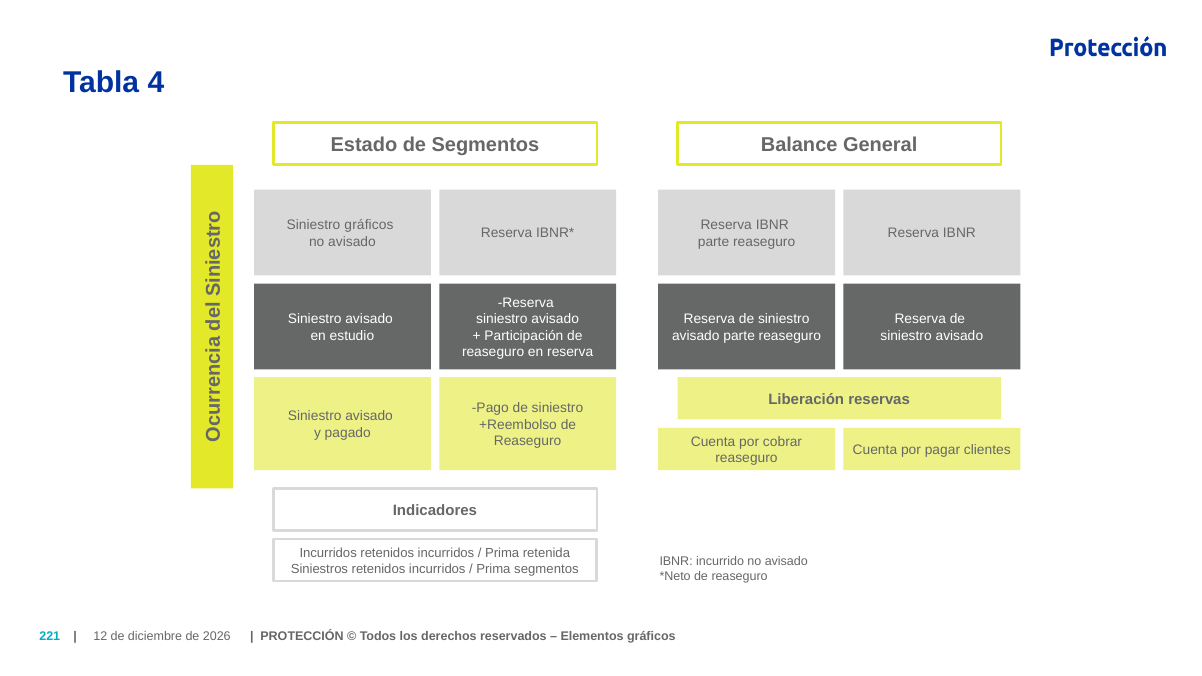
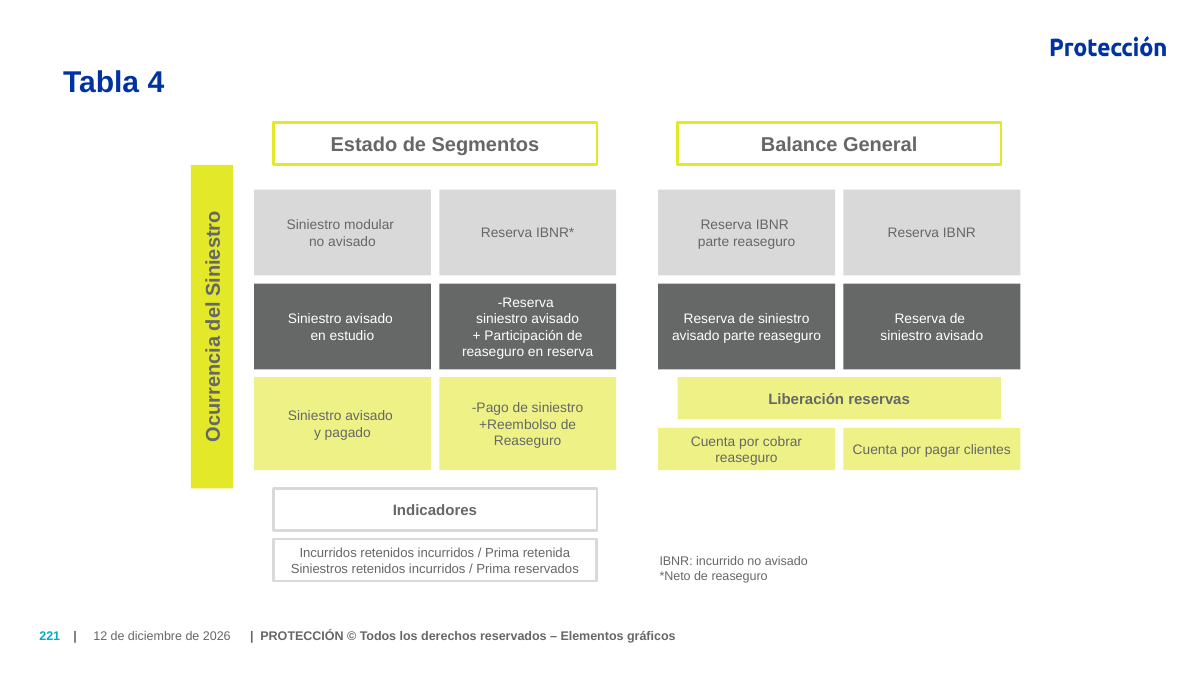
Siniestro gráficos: gráficos -> modular
Prima segmentos: segmentos -> reservados
